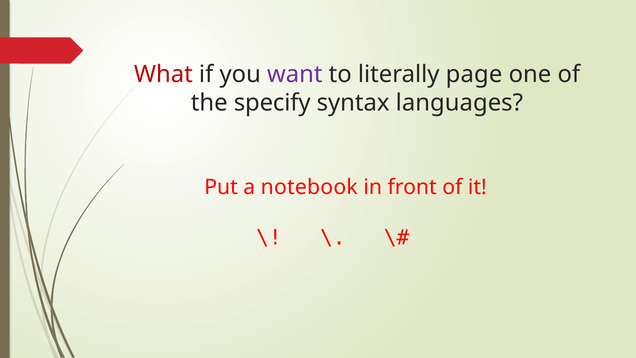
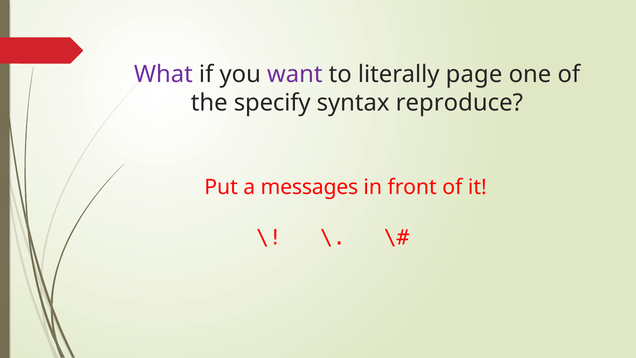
What colour: red -> purple
languages: languages -> reproduce
notebook: notebook -> messages
